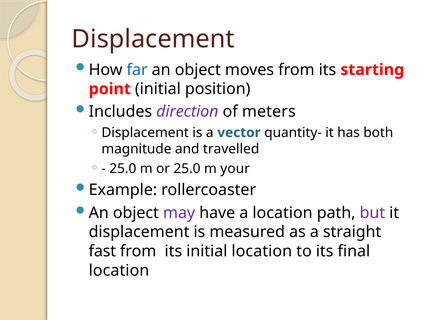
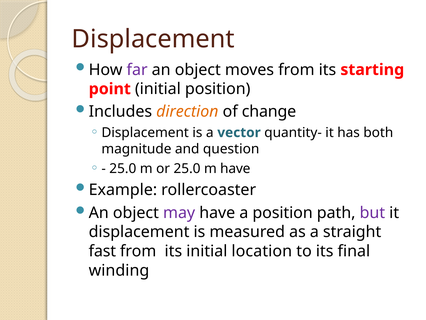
far colour: blue -> purple
direction colour: purple -> orange
meters: meters -> change
travelled: travelled -> question
m your: your -> have
a location: location -> position
location at (119, 270): location -> winding
